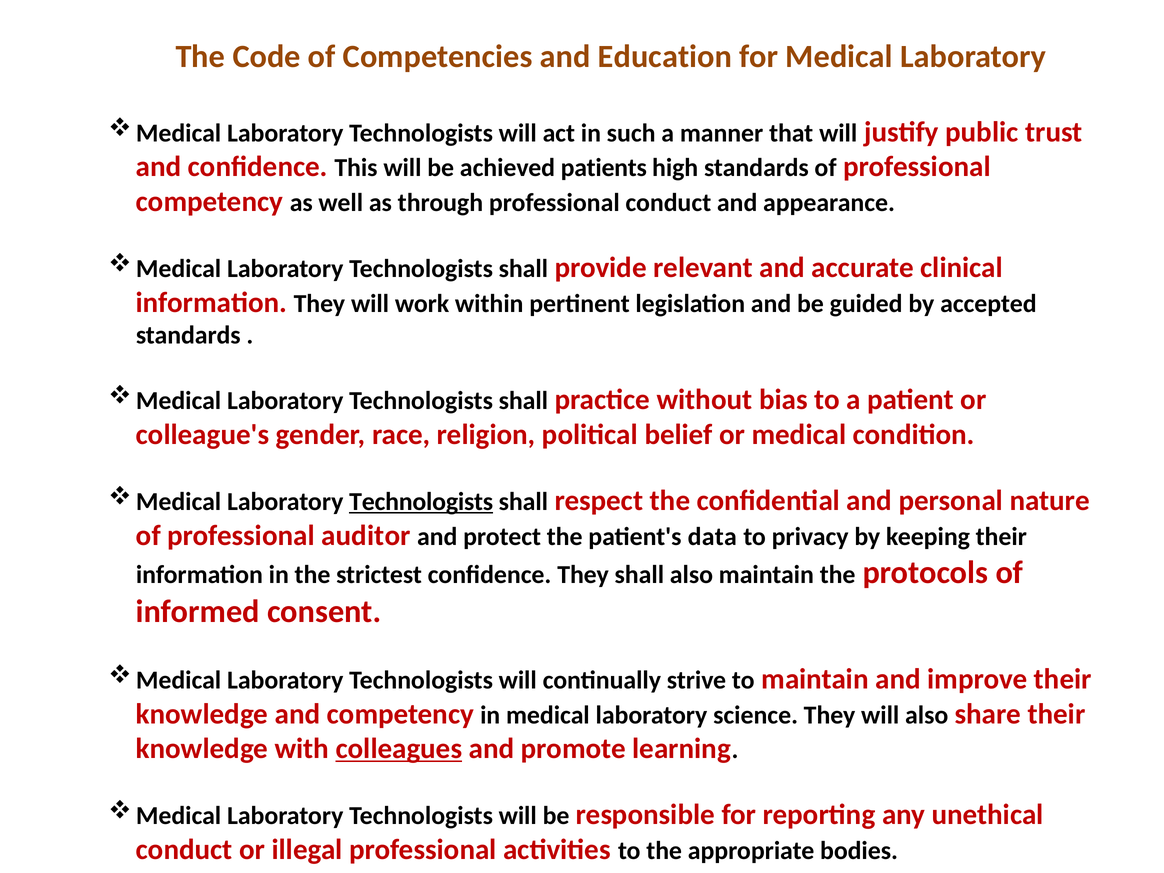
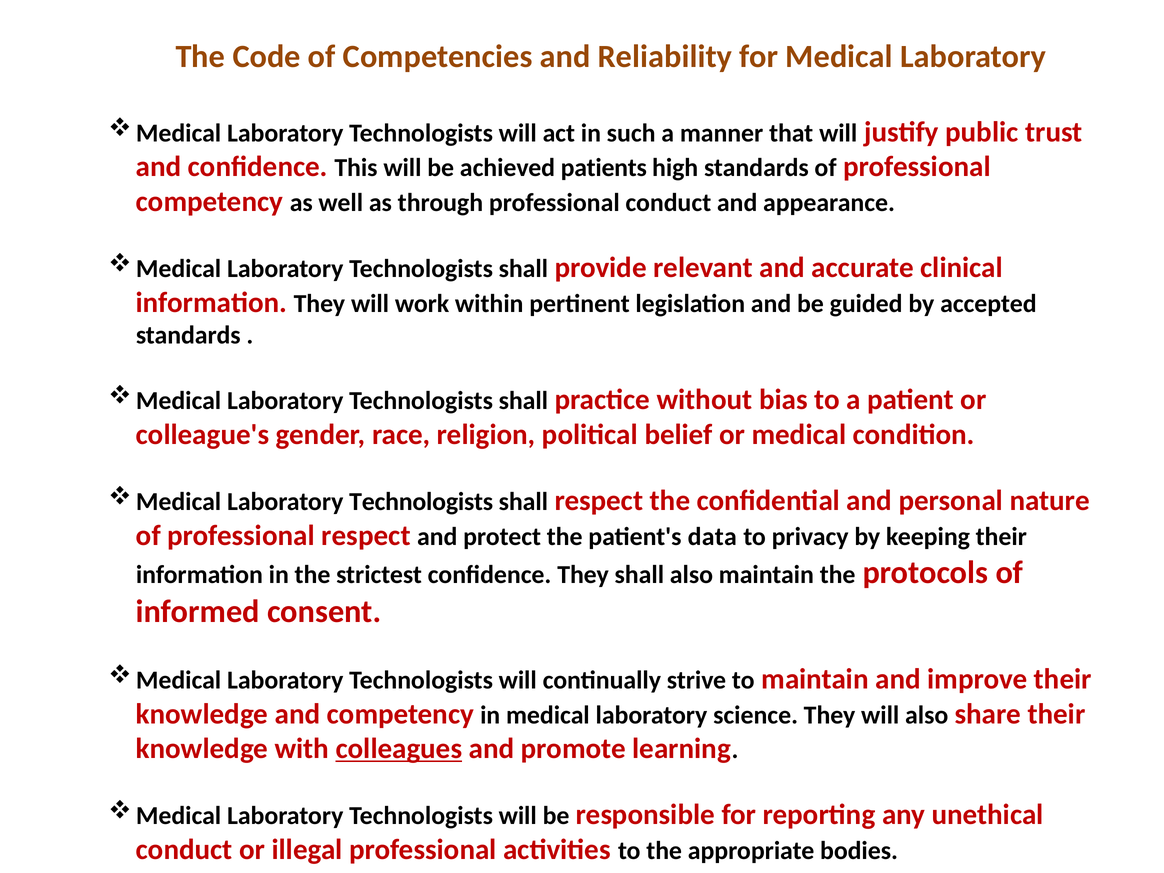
Education: Education -> Reliability
Technologists at (421, 502) underline: present -> none
professional auditor: auditor -> respect
